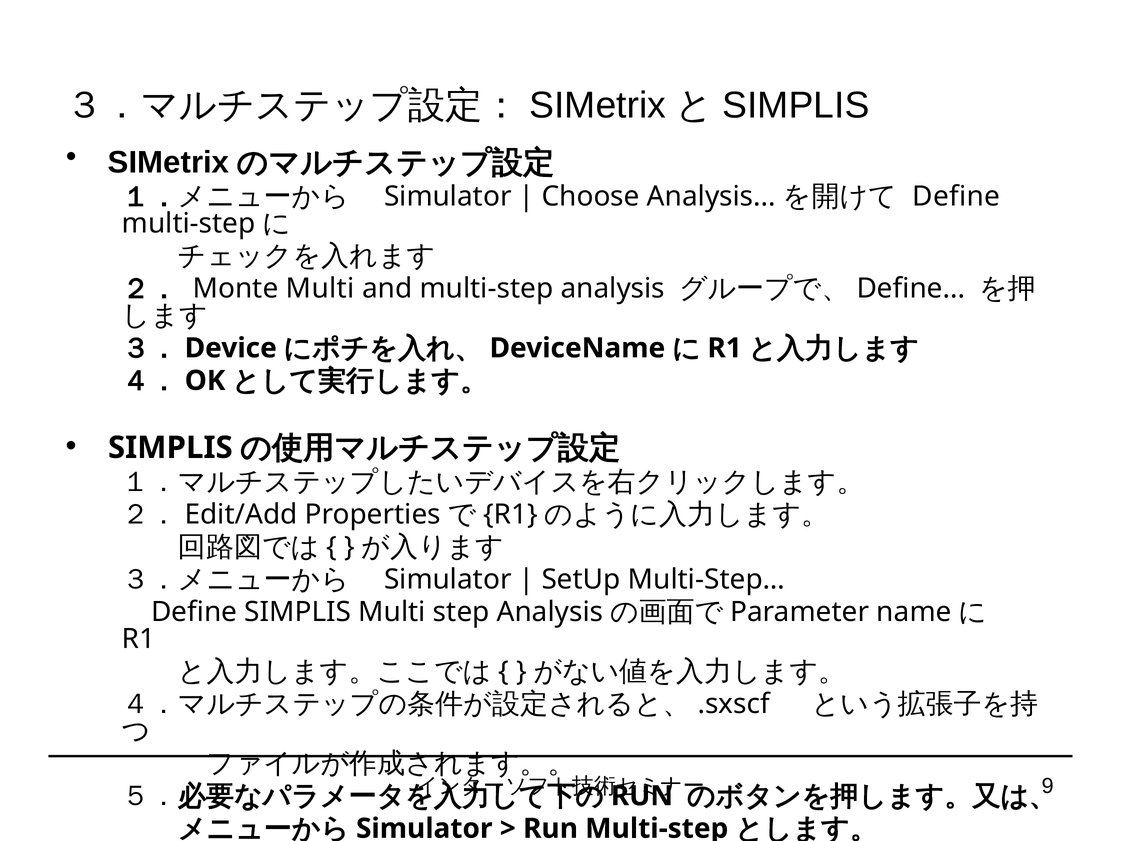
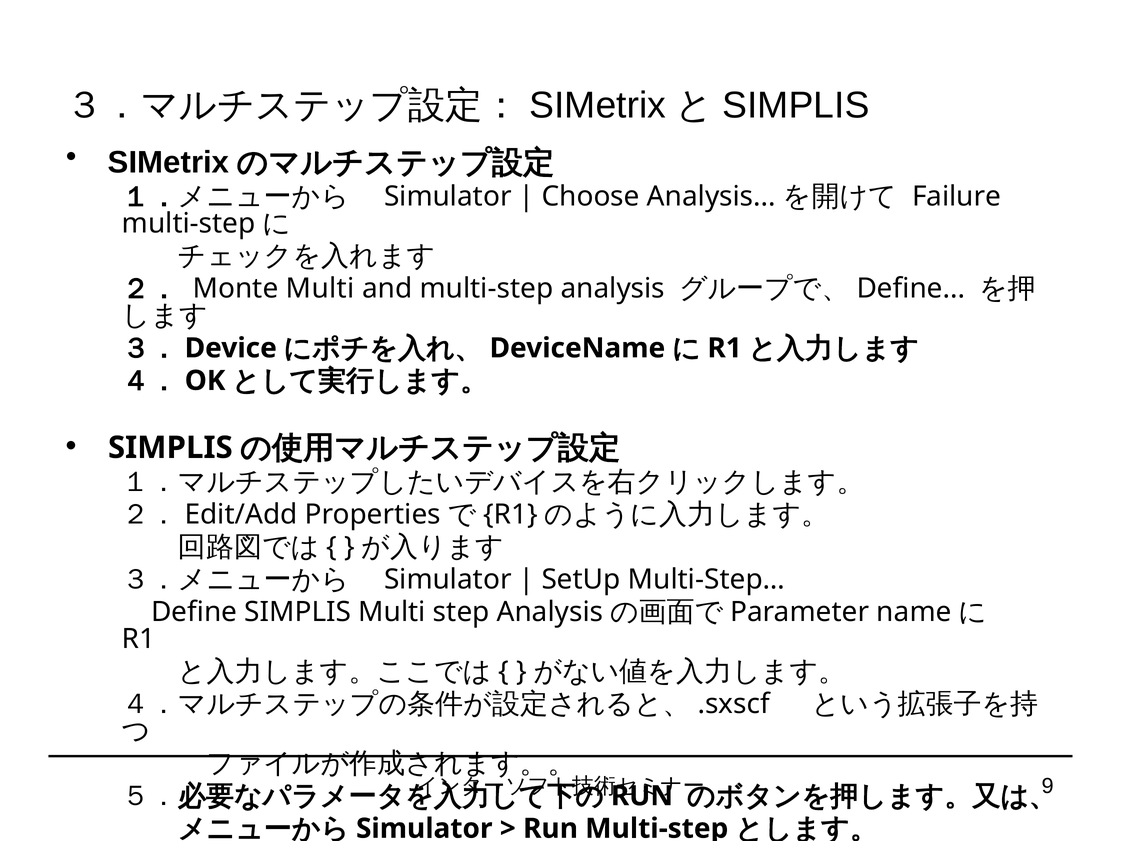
Define at (956, 197): Define -> Failure
